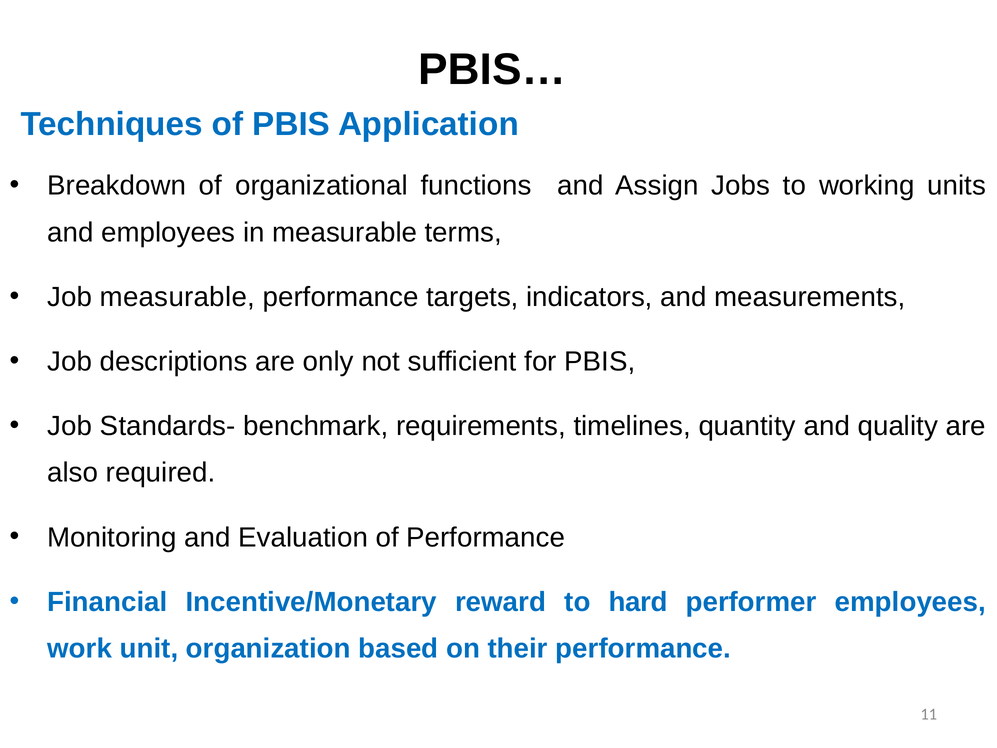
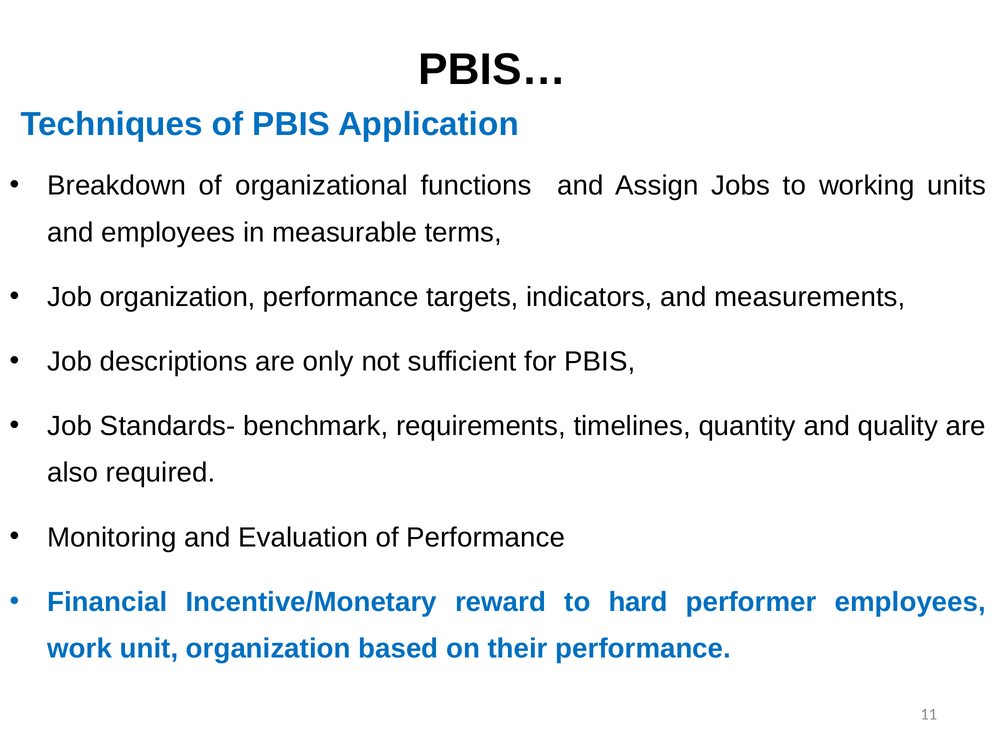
Job measurable: measurable -> organization
